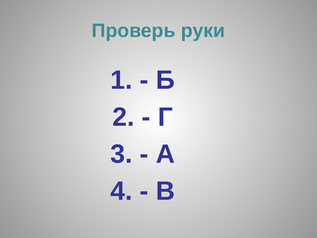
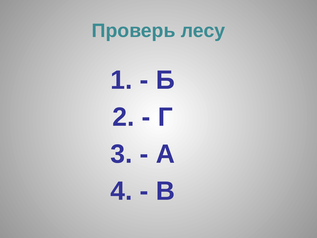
руки: руки -> лесу
